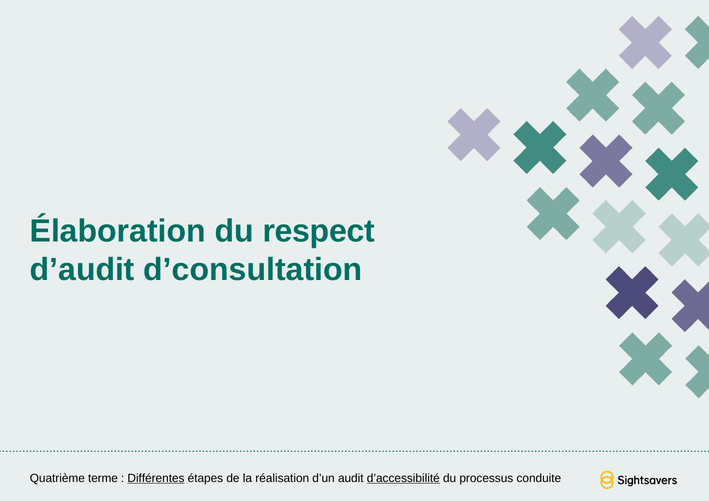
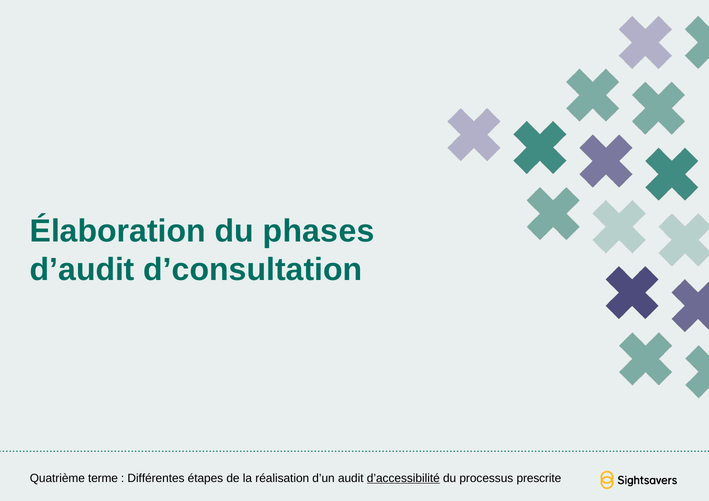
respect: respect -> phases
Différentes underline: present -> none
conduite: conduite -> prescrite
